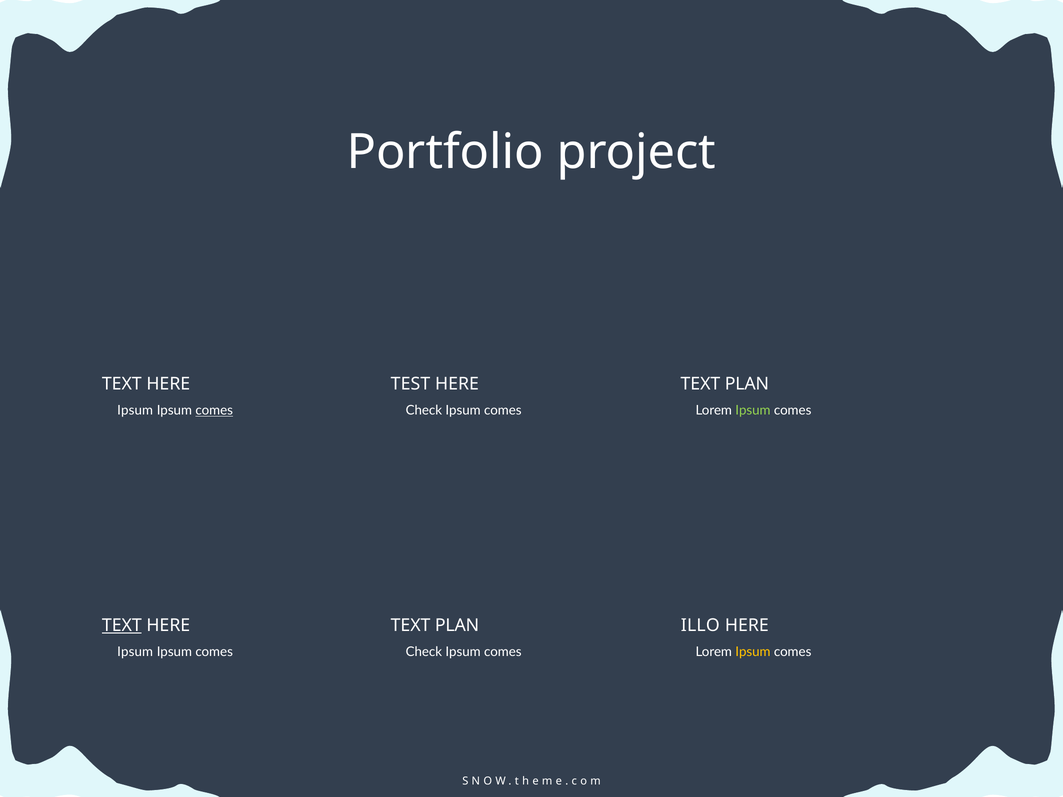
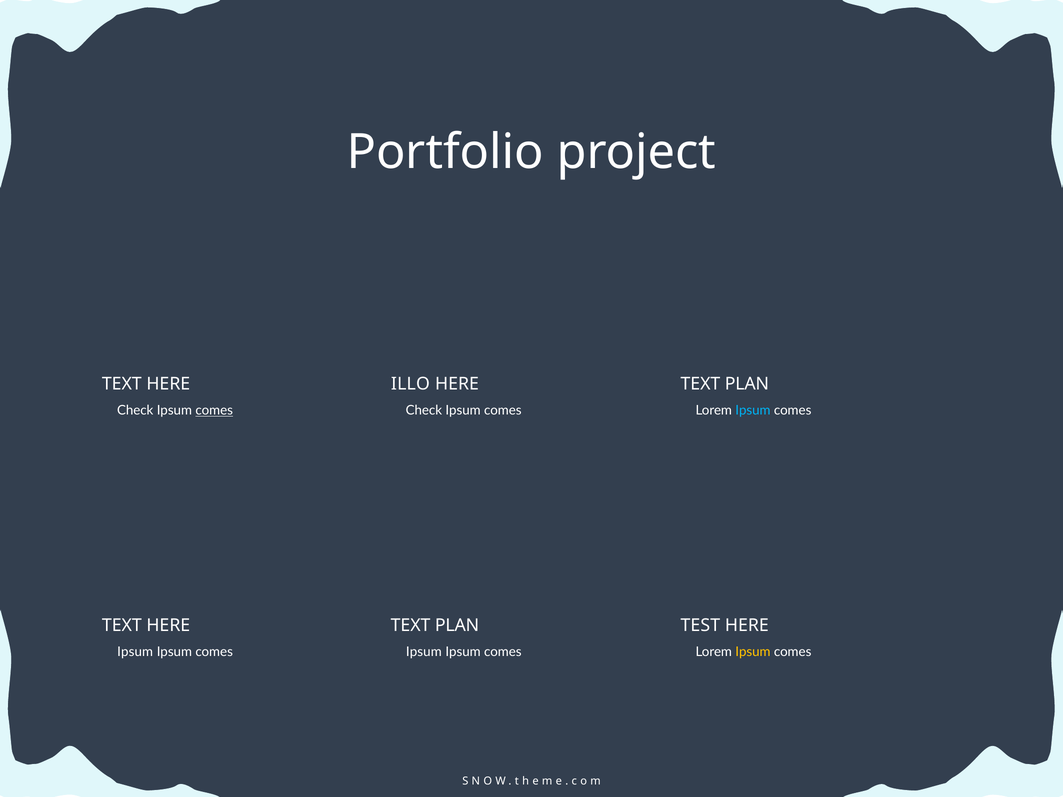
TEST: TEST -> ILLO
Ipsum at (135, 411): Ipsum -> Check
Ipsum at (753, 411) colour: light green -> light blue
TEXT at (122, 625) underline: present -> none
ILLO: ILLO -> TEST
Check at (424, 652): Check -> Ipsum
